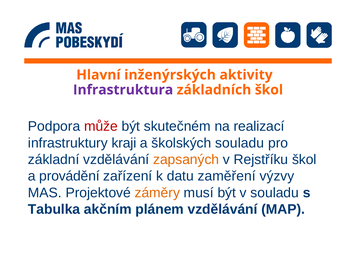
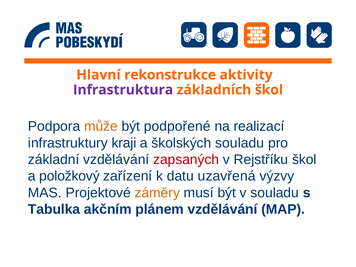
inženýrských: inženýrských -> rekonstrukce
může colour: red -> orange
skutečném: skutečném -> podpořené
zapsaných colour: orange -> red
provádění: provádění -> položkový
zaměření: zaměření -> uzavřená
